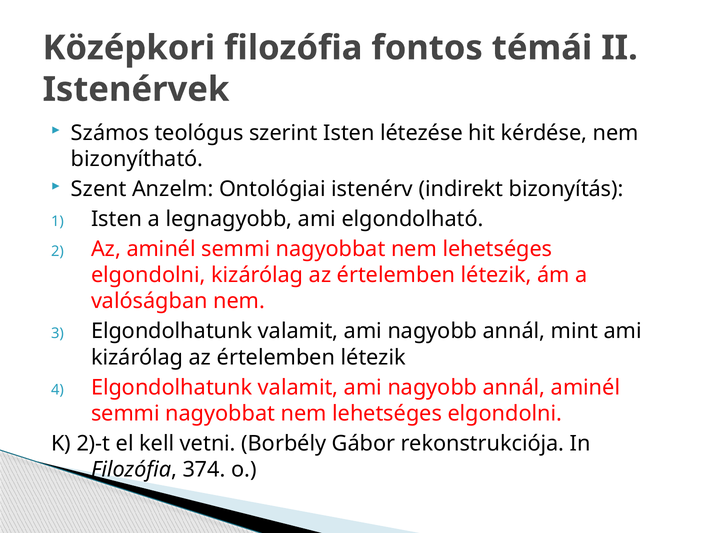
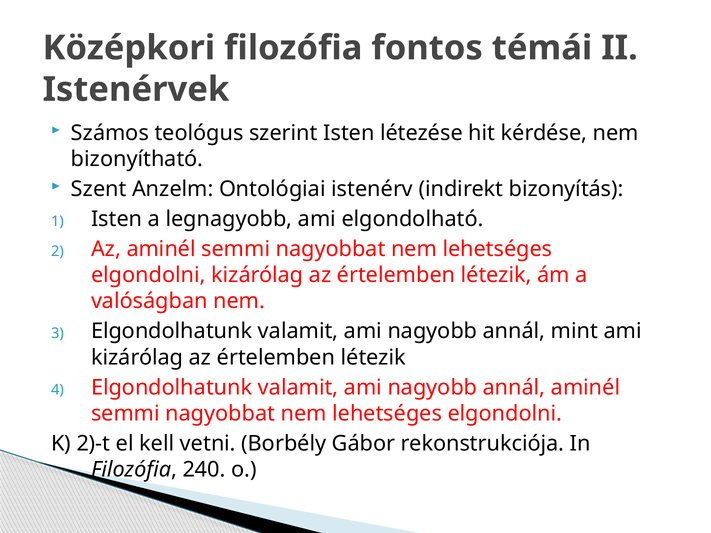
374: 374 -> 240
